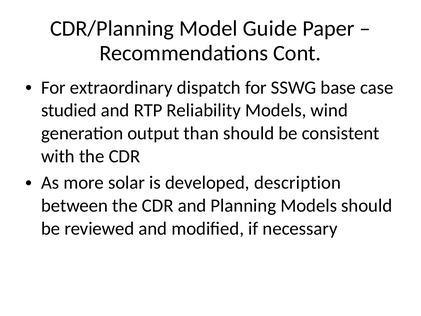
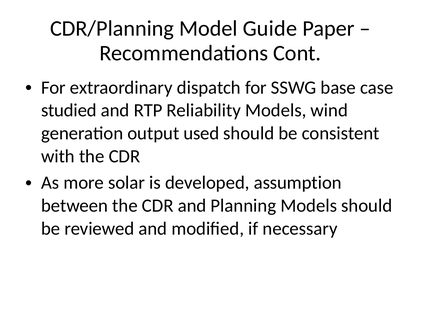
than: than -> used
description: description -> assumption
